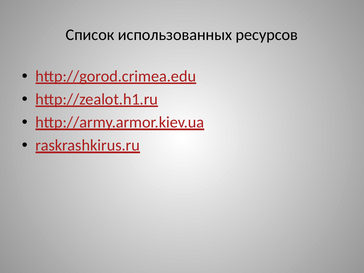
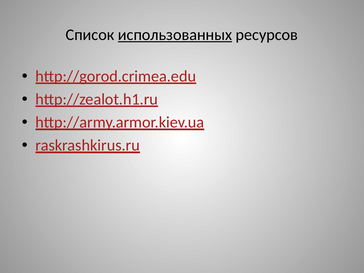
использованных underline: none -> present
